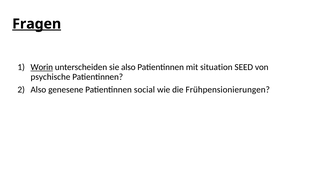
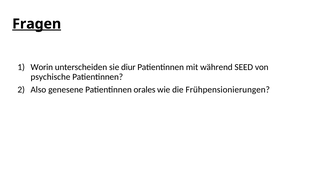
Worin underline: present -> none
sie also: also -> diur
situation: situation -> während
social: social -> orales
